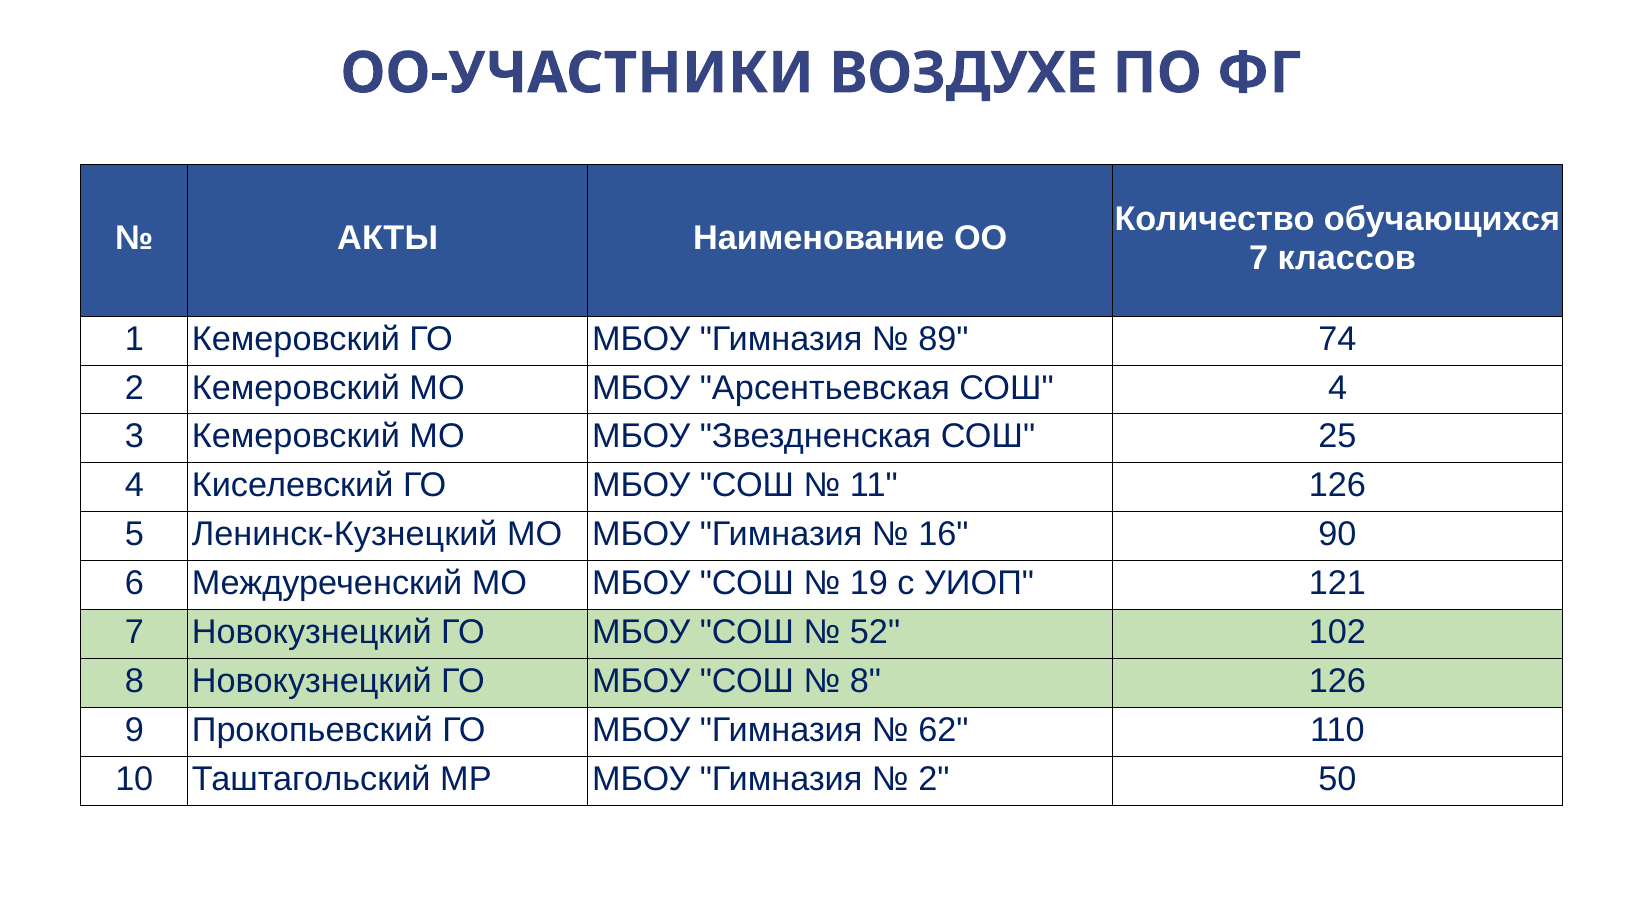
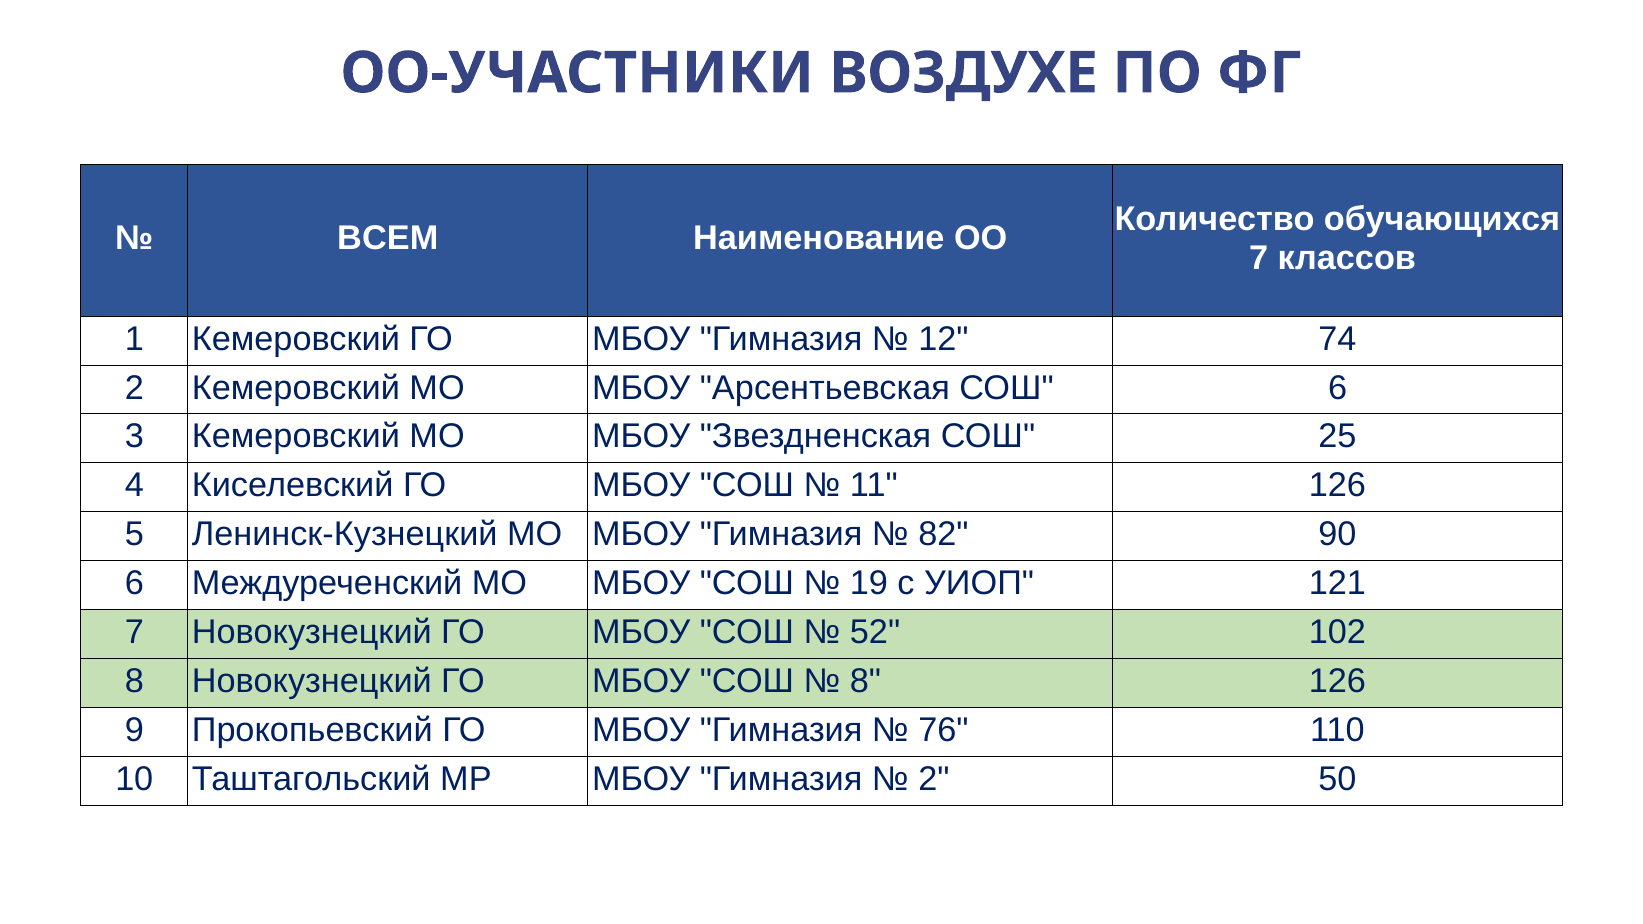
АКТЫ: АКТЫ -> ВСЕМ
89: 89 -> 12
СОШ 4: 4 -> 6
16: 16 -> 82
62: 62 -> 76
